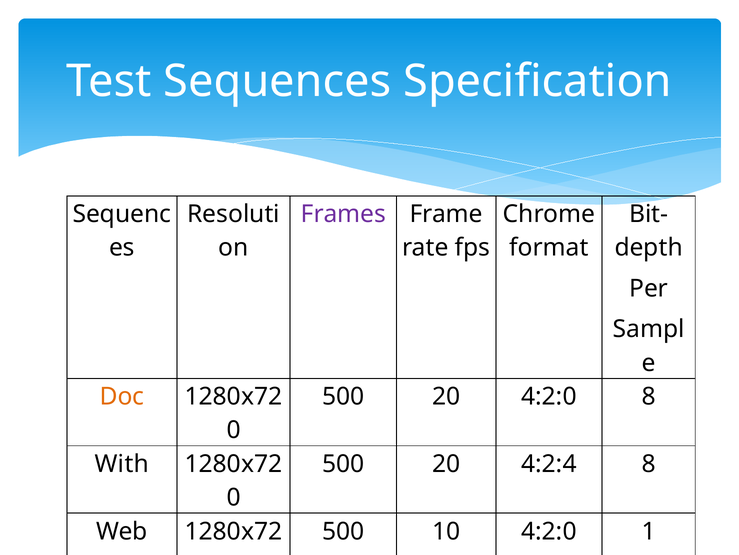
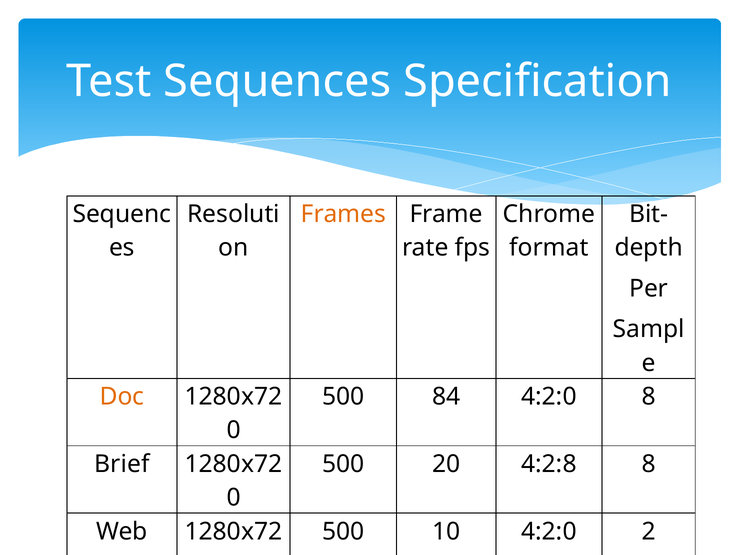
Frames colour: purple -> orange
20 at (446, 396): 20 -> 84
With: With -> Brief
4:2:4: 4:2:4 -> 4:2:8
1: 1 -> 2
